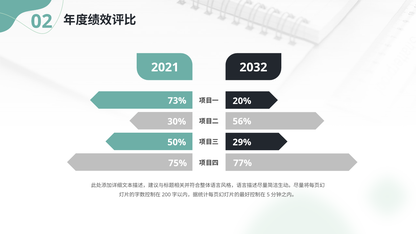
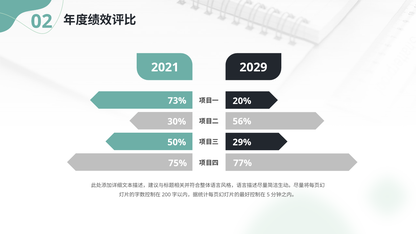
2032: 2032 -> 2029
